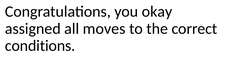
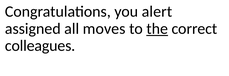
okay: okay -> alert
the underline: none -> present
conditions: conditions -> colleagues
